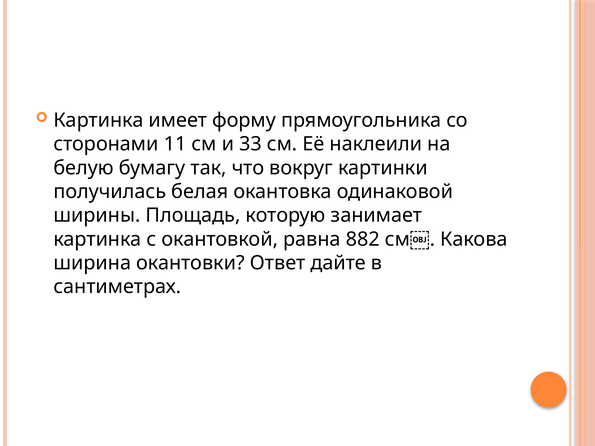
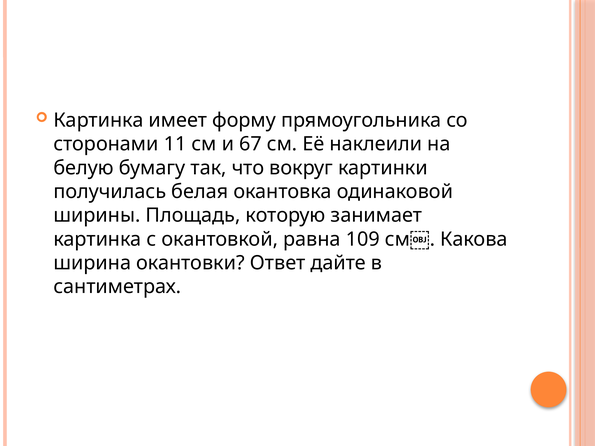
33: 33 -> 67
882: 882 -> 109
